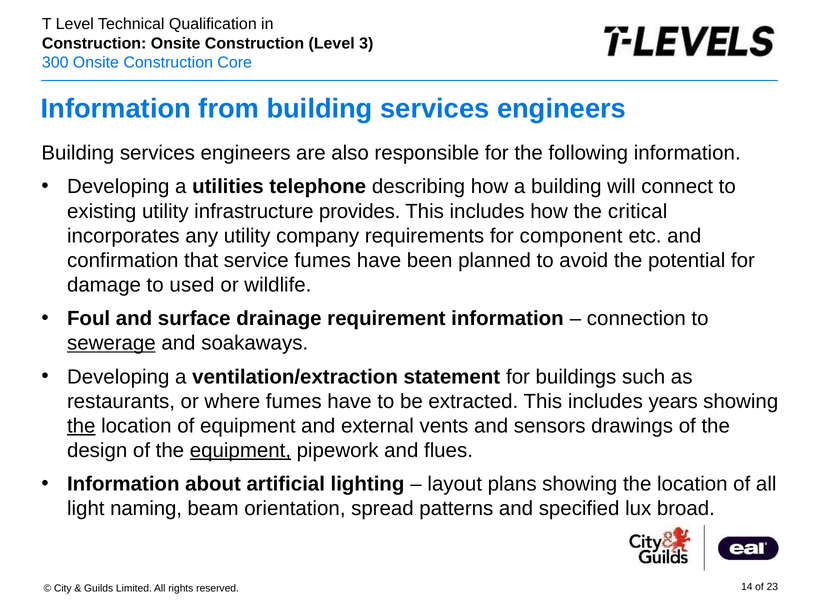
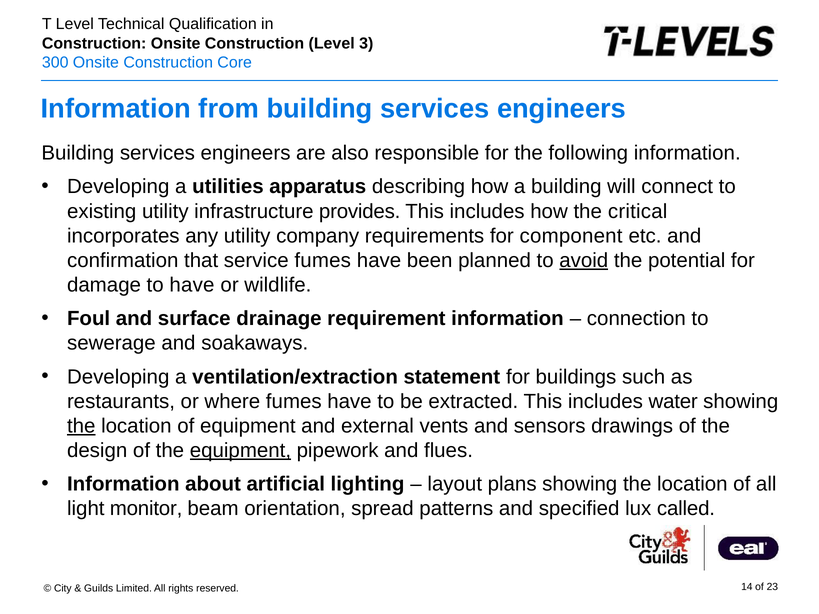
telephone: telephone -> apparatus
avoid underline: none -> present
to used: used -> have
sewerage underline: present -> none
years: years -> water
naming: naming -> monitor
broad: broad -> called
